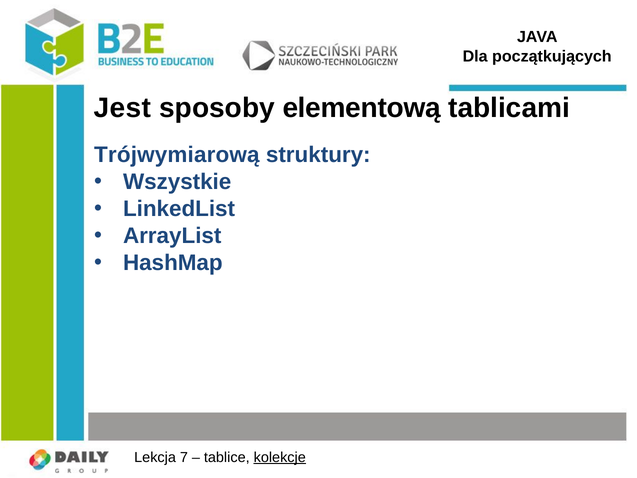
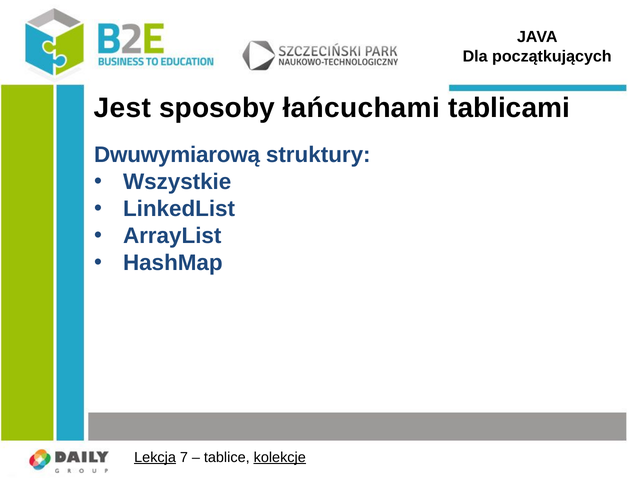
elementową: elementową -> łańcuchami
Trójwymiarową: Trójwymiarową -> Dwuwymiarową
Lekcja underline: none -> present
